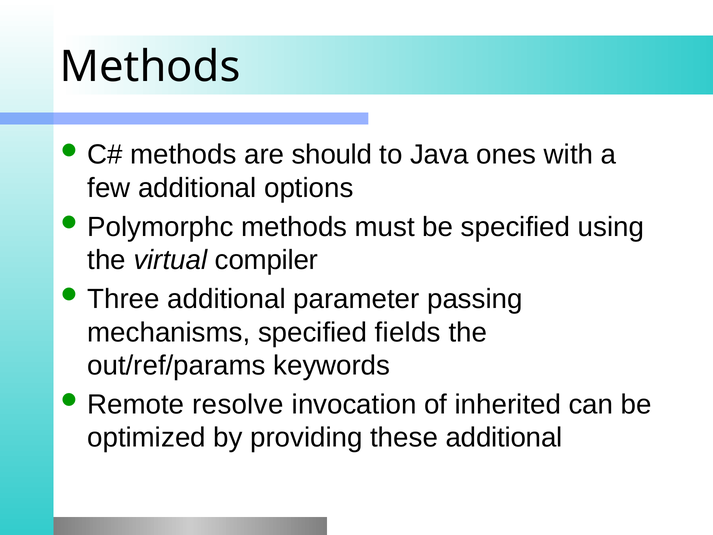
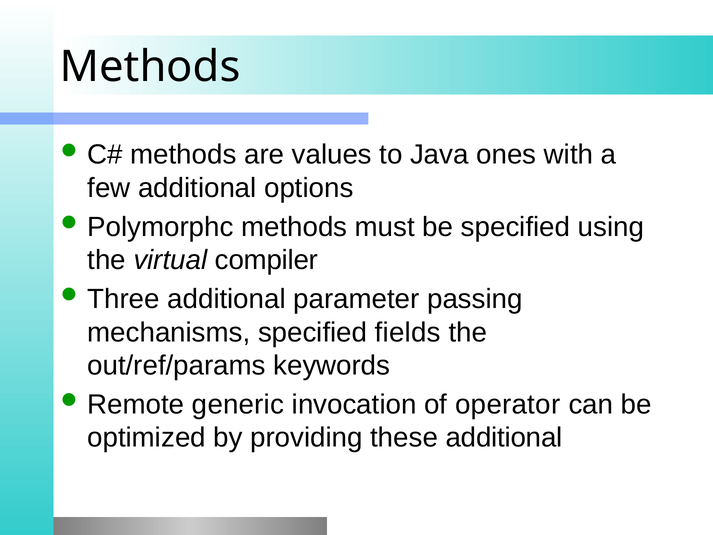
should: should -> values
resolve: resolve -> generic
inherited: inherited -> operator
